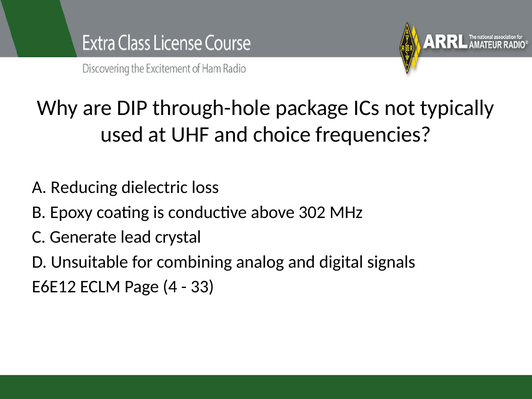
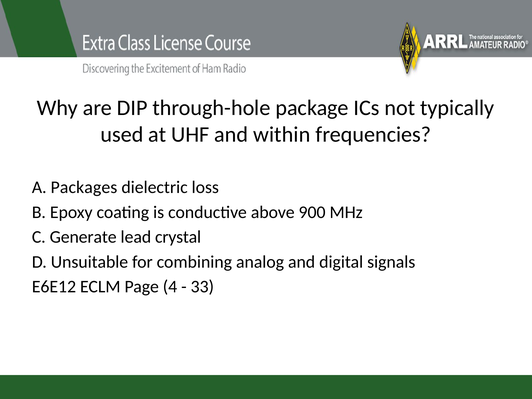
choice: choice -> within
Reducing: Reducing -> Packages
302: 302 -> 900
